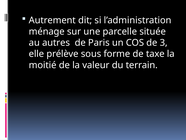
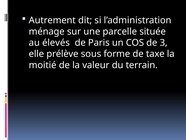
autres: autres -> élevés
